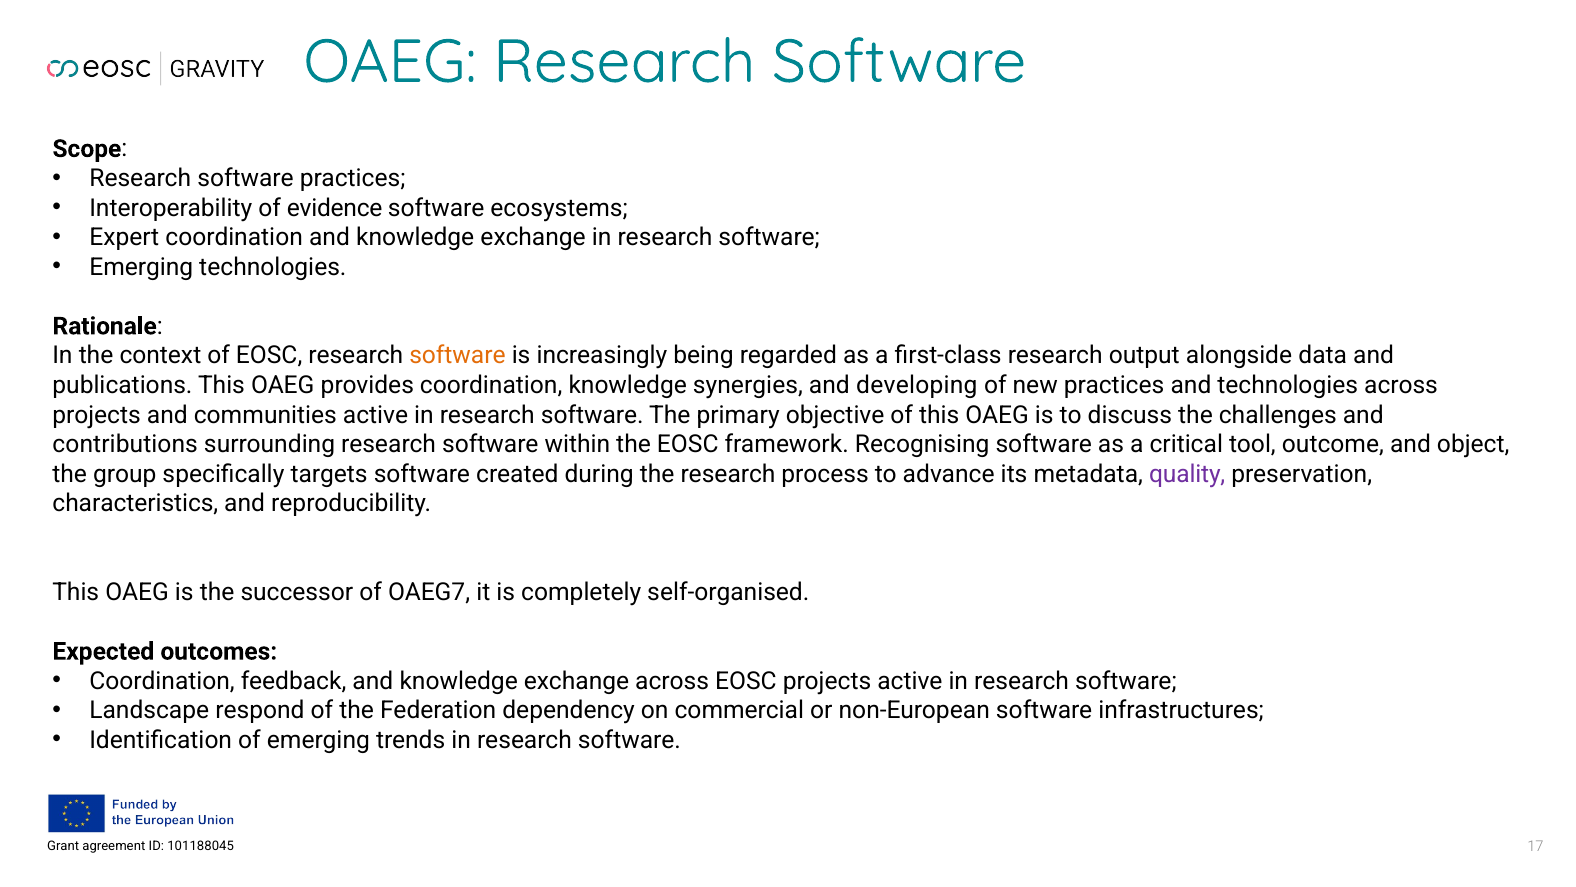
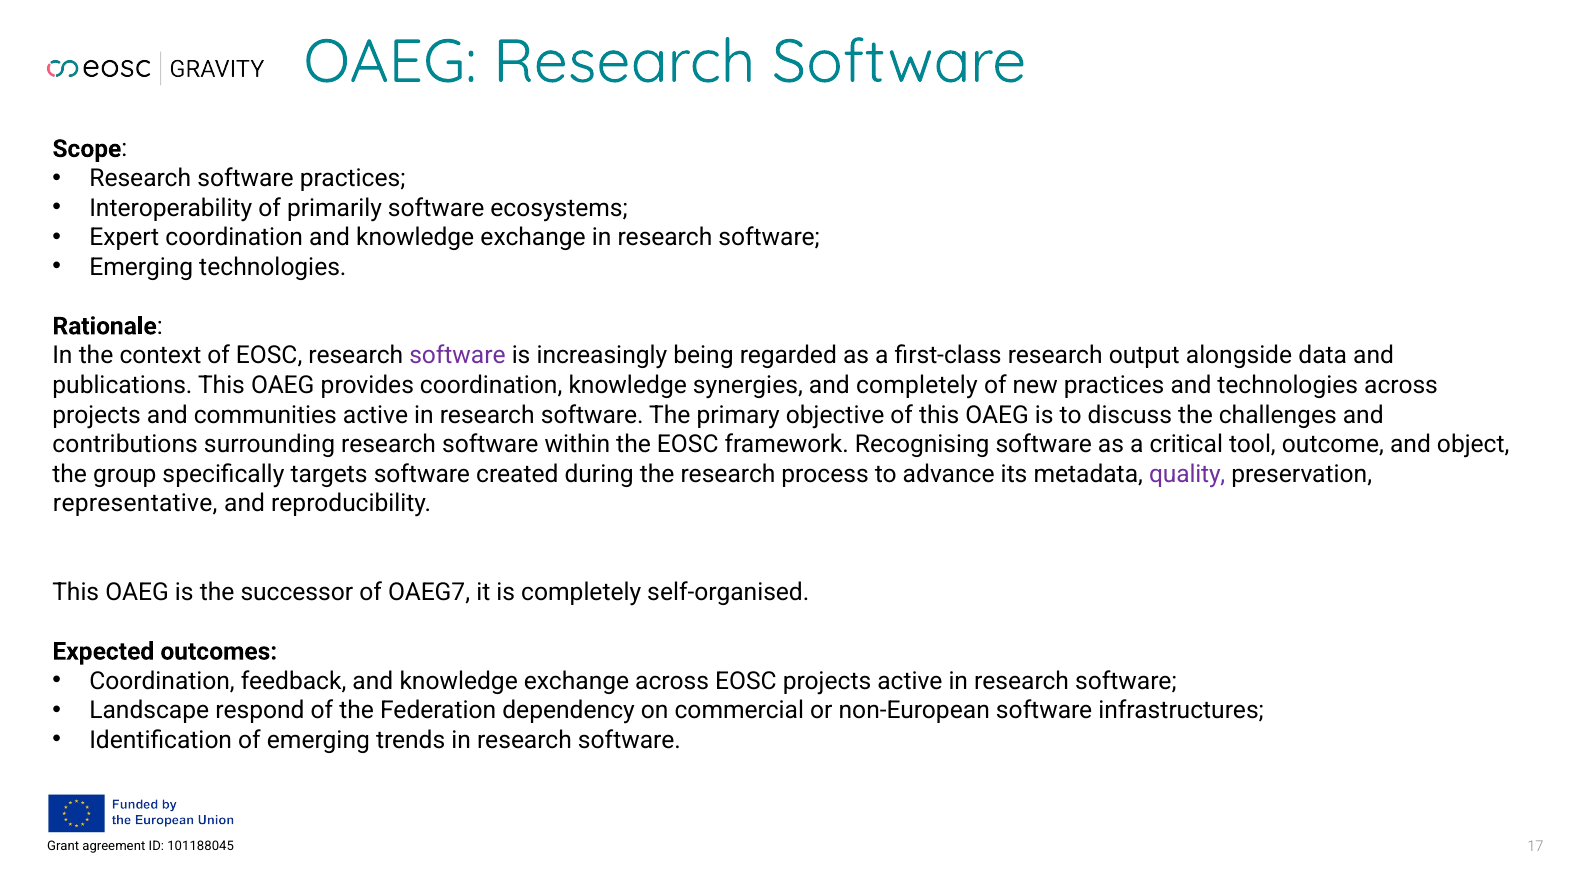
evidence: evidence -> primarily
software at (457, 356) colour: orange -> purple
and developing: developing -> completely
characteristics: characteristics -> representative
